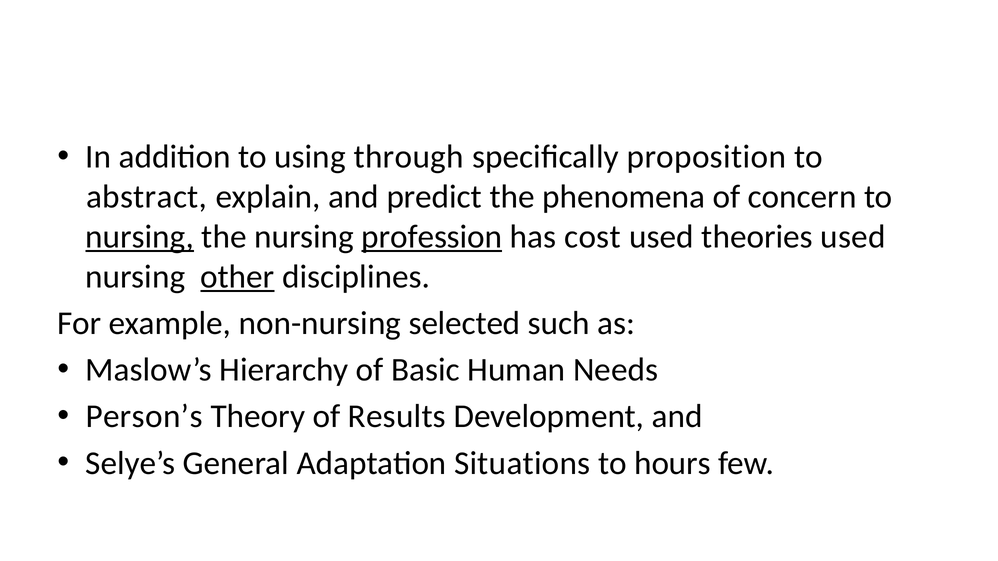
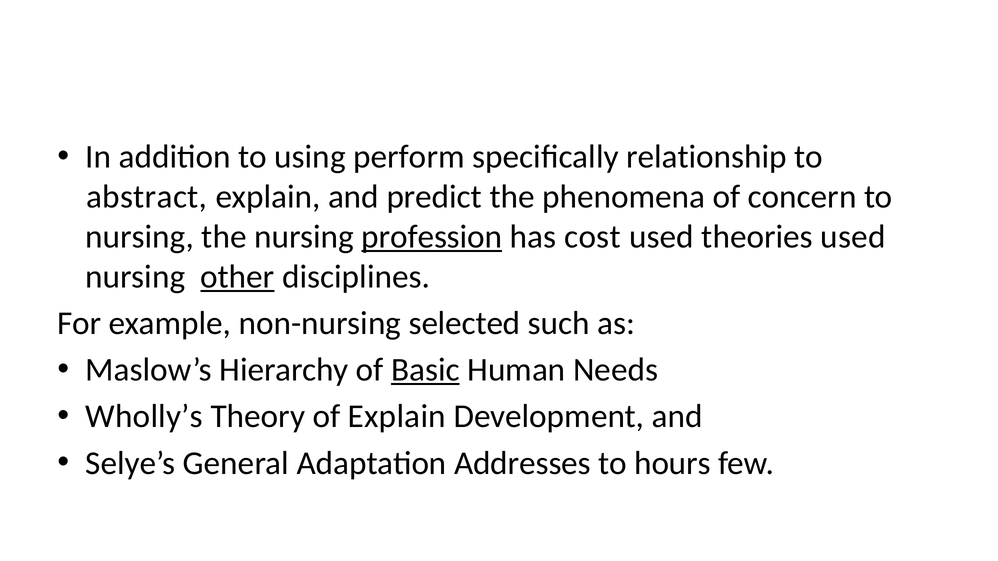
through: through -> perform
proposition: proposition -> relationship
nursing at (140, 237) underline: present -> none
Basic underline: none -> present
Person’s: Person’s -> Wholly’s
of Results: Results -> Explain
Situations: Situations -> Addresses
